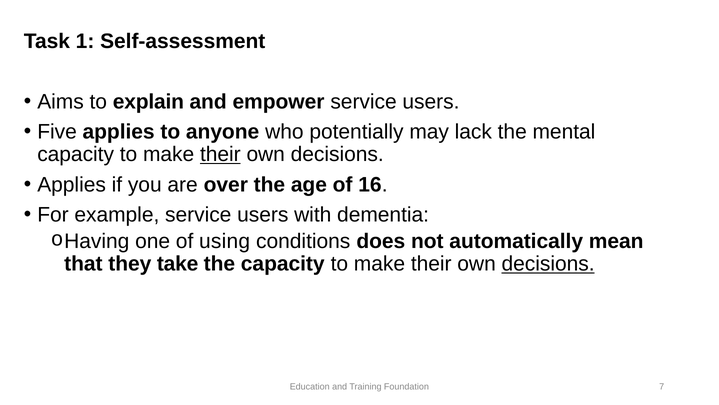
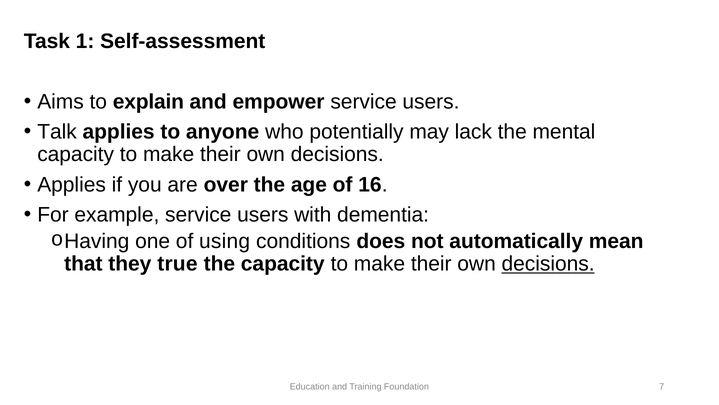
Five: Five -> Talk
their at (220, 154) underline: present -> none
take: take -> true
